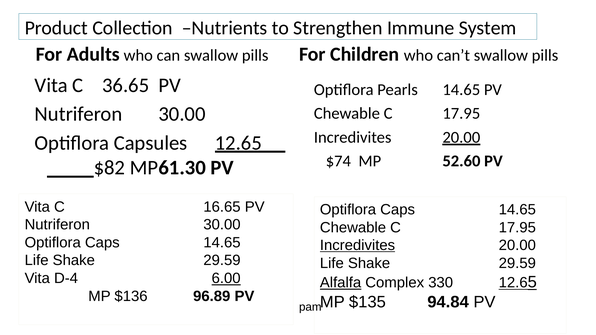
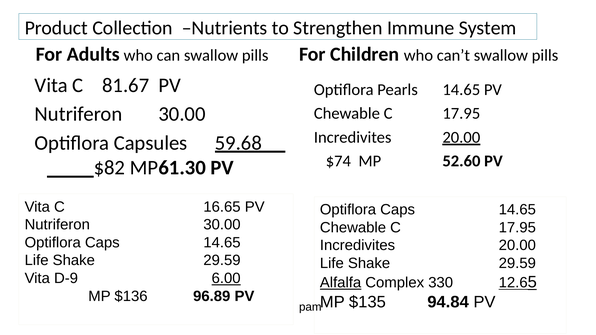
36.65: 36.65 -> 81.67
Capsules 12.65: 12.65 -> 59.68
Incredivites at (358, 245) underline: present -> none
D-4: D-4 -> D-9
